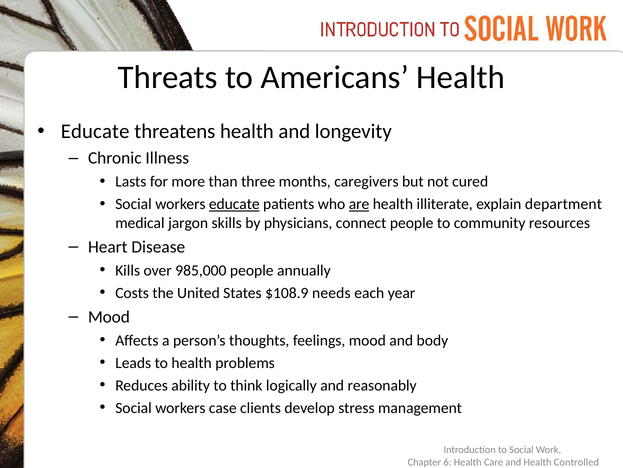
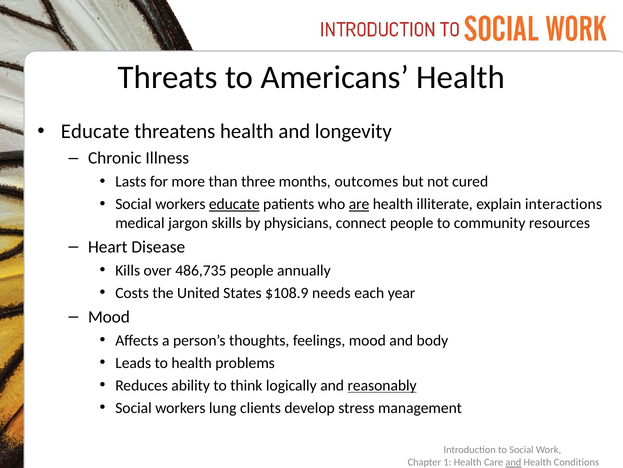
caregivers: caregivers -> outcomes
department: department -> interactions
985,000: 985,000 -> 486,735
reasonably underline: none -> present
case: case -> lung
6: 6 -> 1
and at (513, 462) underline: none -> present
Controlled: Controlled -> Conditions
